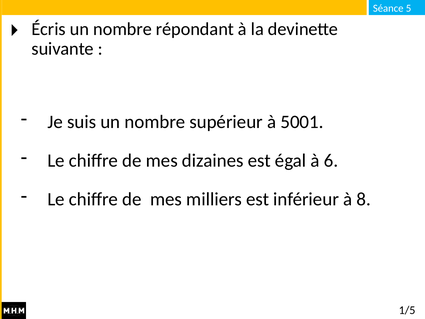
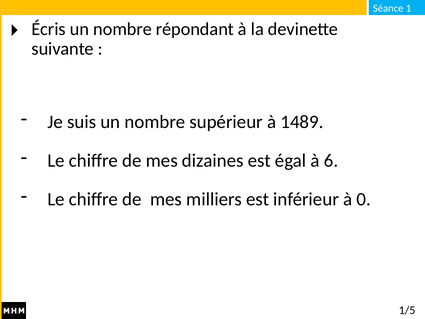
5: 5 -> 1
5001: 5001 -> 1489
8: 8 -> 0
